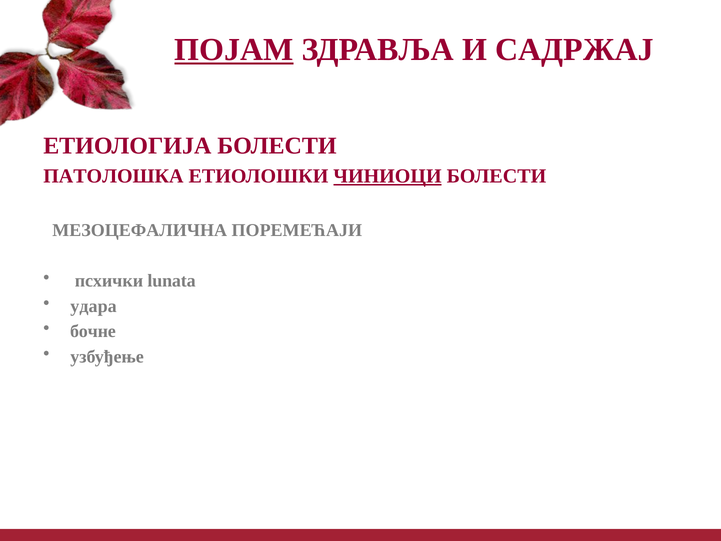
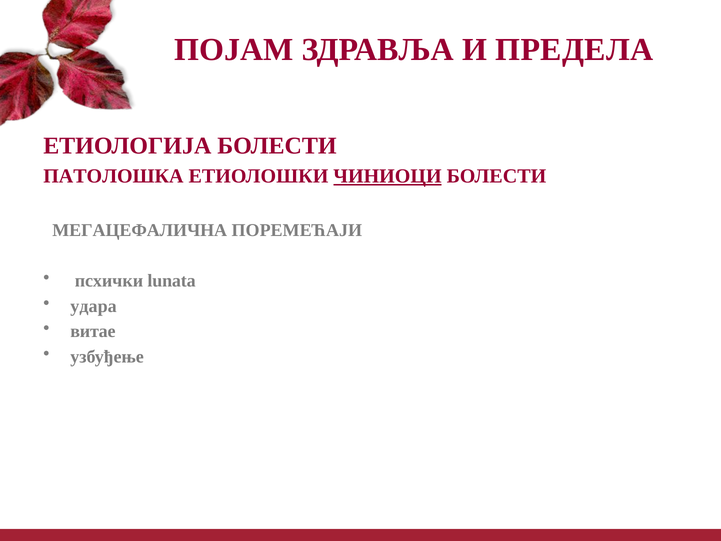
ПОЈАМ underline: present -> none
САДРЖАЈ: САДРЖАЈ -> ПРЕДЕЛА
МЕЗОЦЕФАЛИЧНА: МЕЗОЦЕФАЛИЧНА -> МЕГАЦЕФАЛИЧНА
бочне: бочне -> витае
